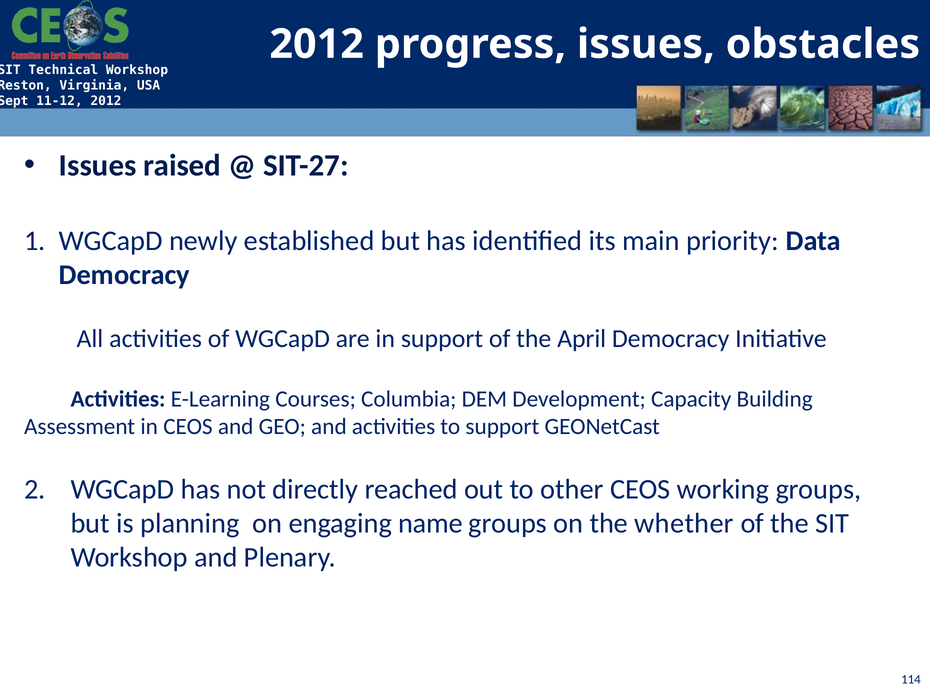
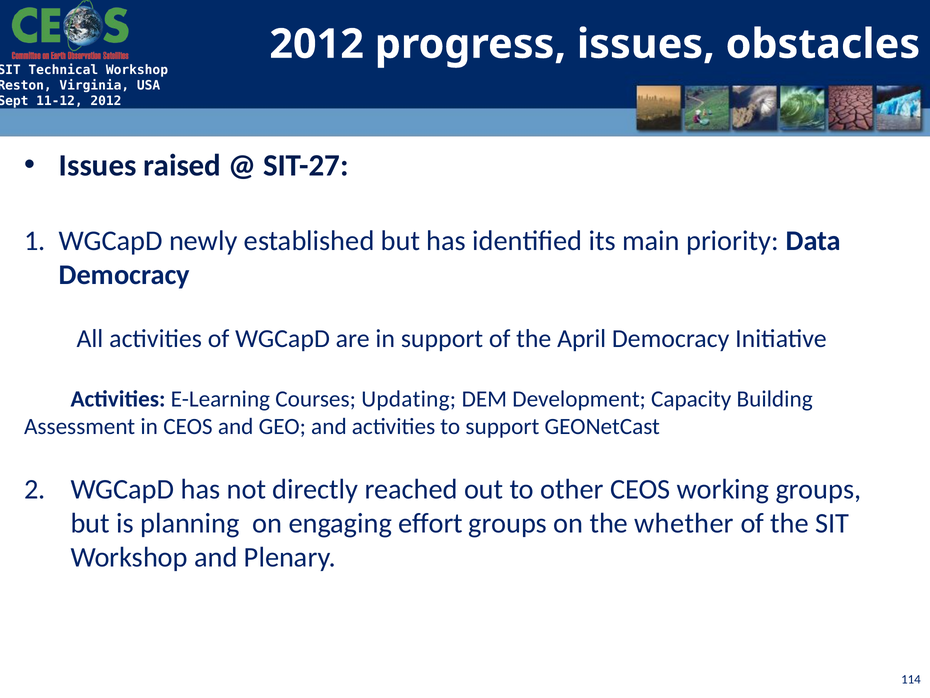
Columbia: Columbia -> Updating
name: name -> effort
